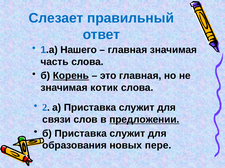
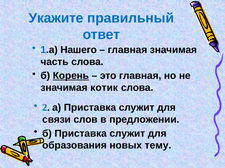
Слезает: Слезает -> Укажите
предложении underline: present -> none
пере: пере -> тему
